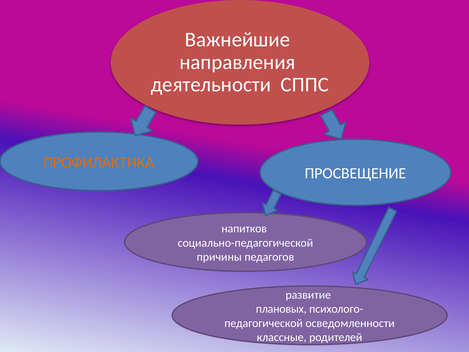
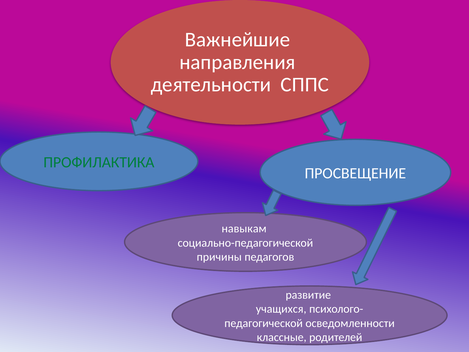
ПРОФИЛАКТИКА colour: orange -> green
напитков: напитков -> навыкам
плановых: плановых -> учащихся
